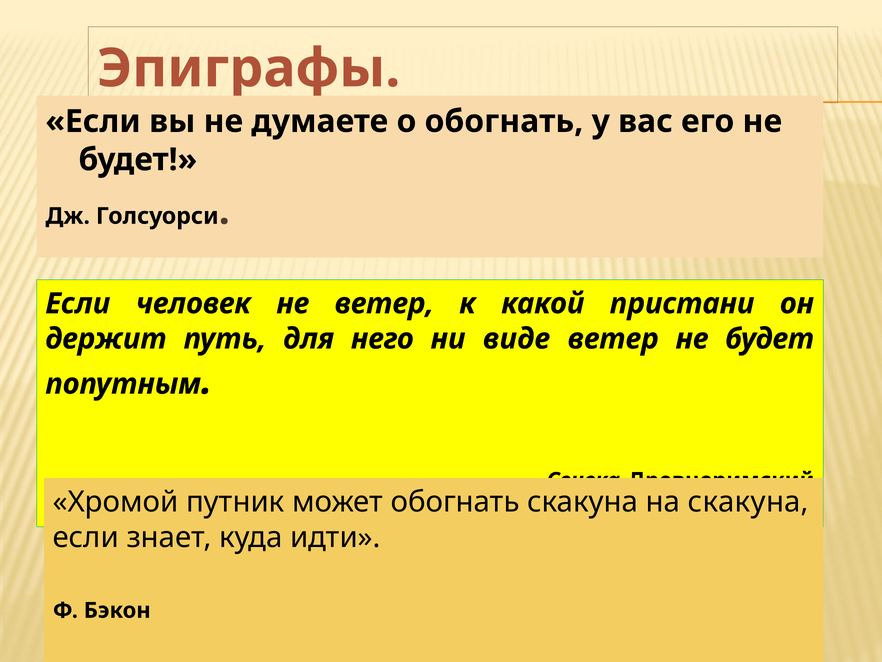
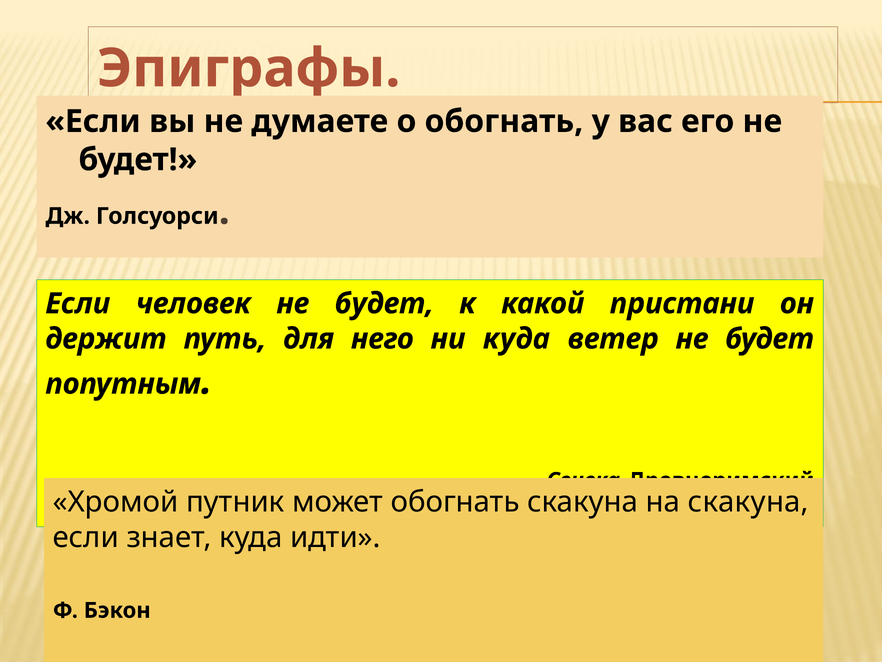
человек не ветер: ветер -> будет
ни виде: виде -> куда
